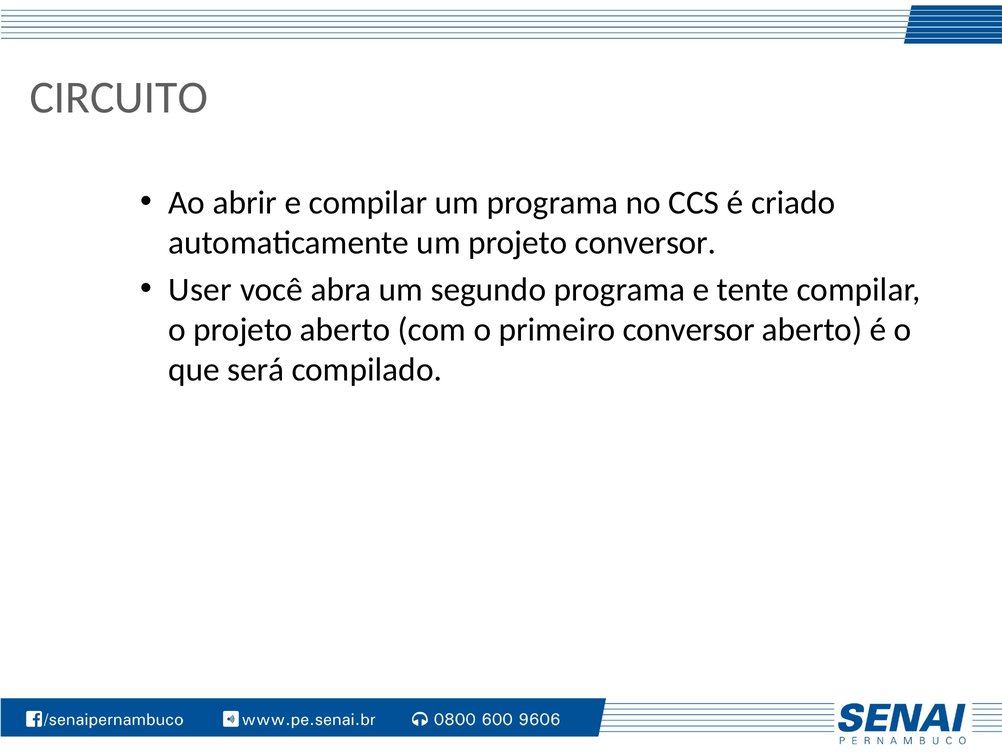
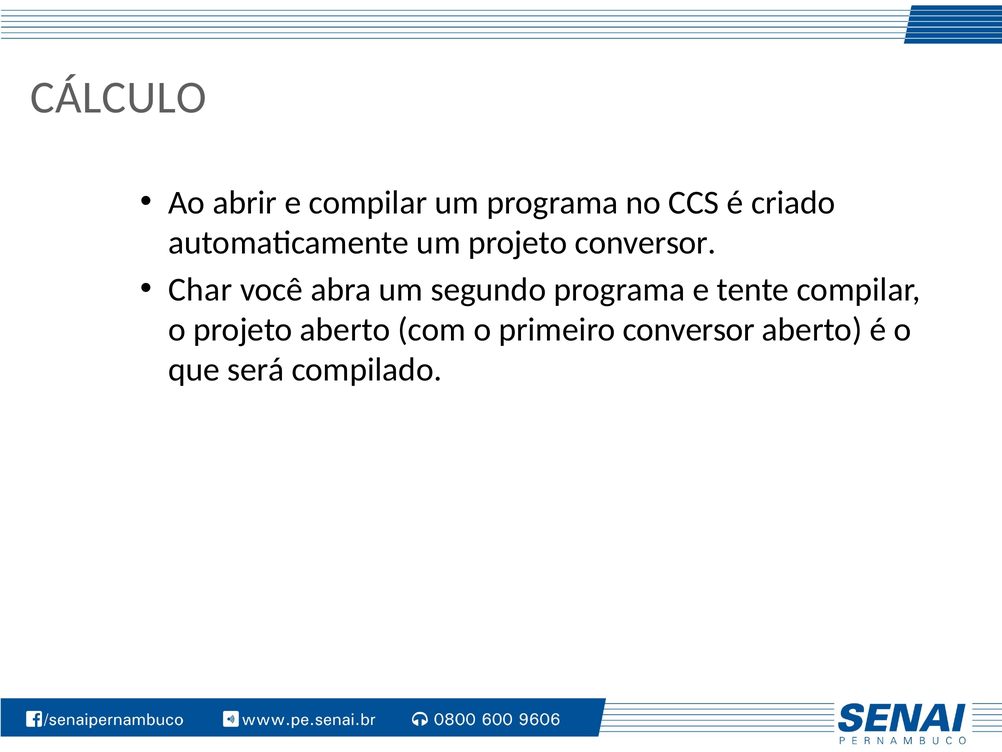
CIRCUITO: CIRCUITO -> CÁLCULO
User: User -> Char
